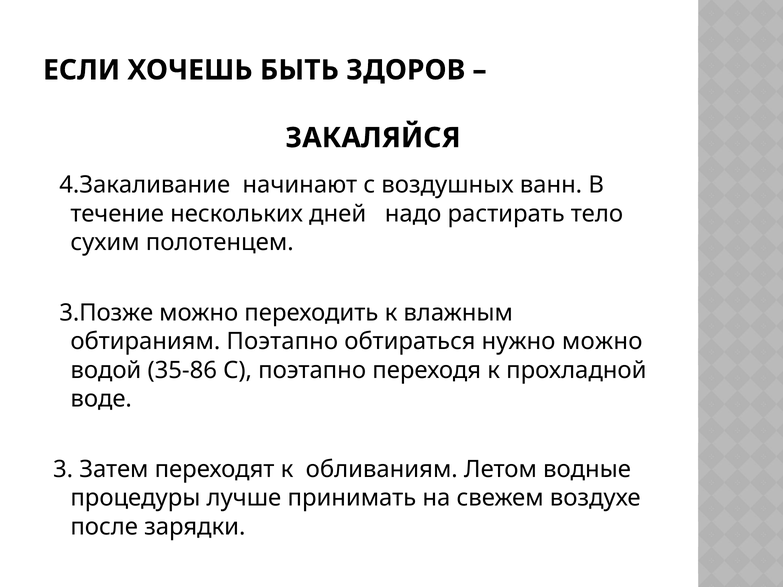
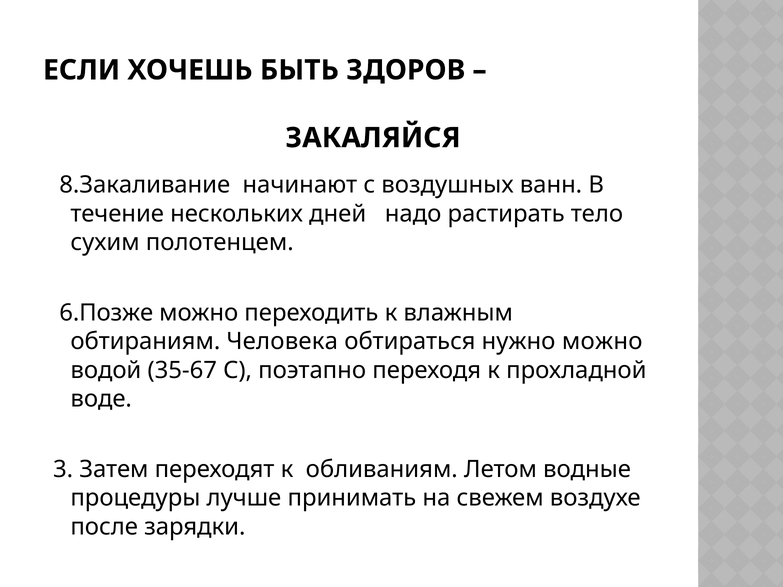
4.Закаливание: 4.Закаливание -> 8.Закаливание
3.Позже: 3.Позже -> 6.Позже
обтираниям Поэтапно: Поэтапно -> Человека
35-86: 35-86 -> 35-67
